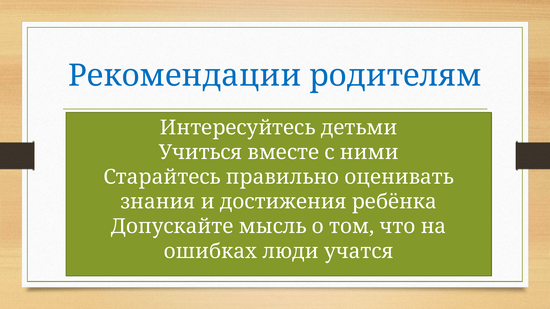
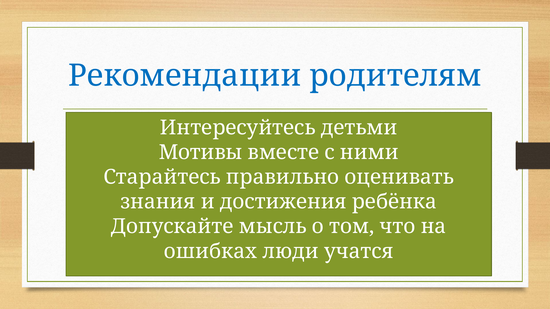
Учиться: Учиться -> Мотивы
